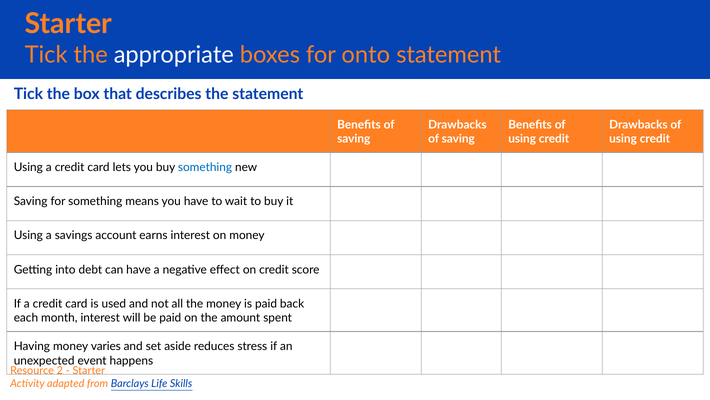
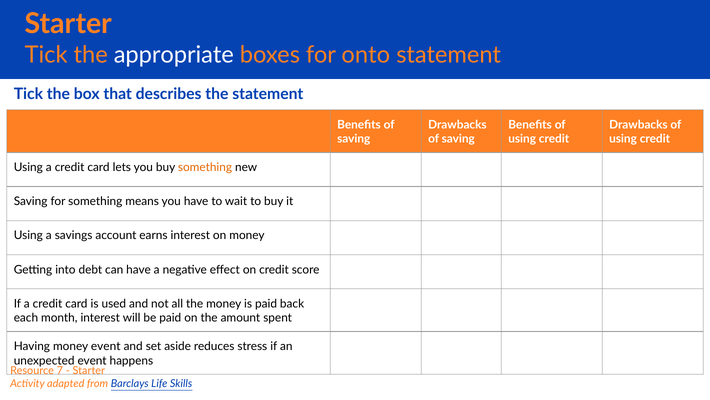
something at (205, 167) colour: blue -> orange
money varies: varies -> event
2: 2 -> 7
